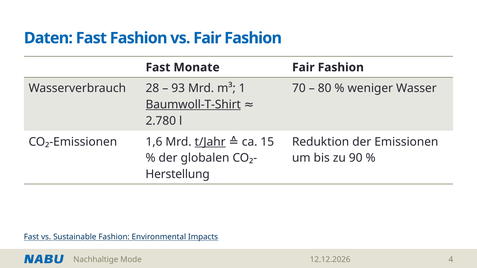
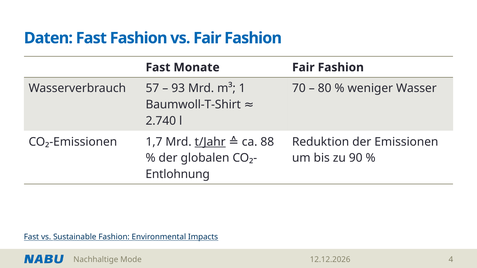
28: 28 -> 57
Baumwoll-T-Shirt underline: present -> none
2.780: 2.780 -> 2.740
1,6: 1,6 -> 1,7
15: 15 -> 88
Herstellung: Herstellung -> Entlohnung
